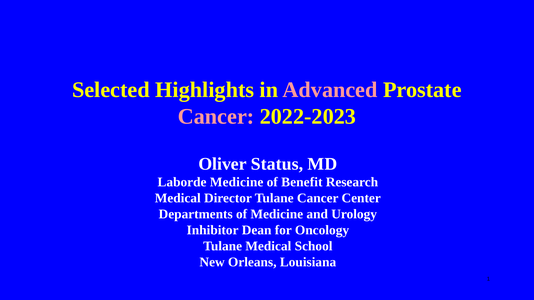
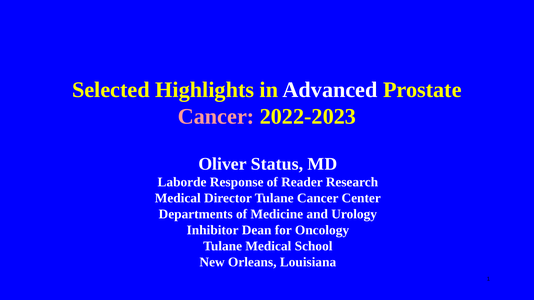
Advanced colour: pink -> white
Laborde Medicine: Medicine -> Response
Benefit: Benefit -> Reader
